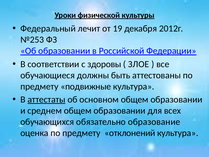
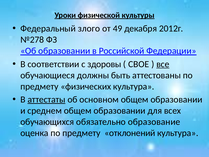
лечит: лечит -> злого
19: 19 -> 49
№253: №253 -> №278
ЗЛОЕ: ЗЛОЕ -> СВОЕ
все underline: none -> present
подвижные: подвижные -> физических
